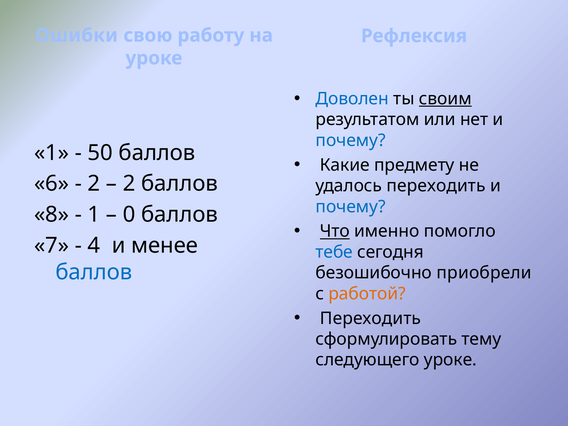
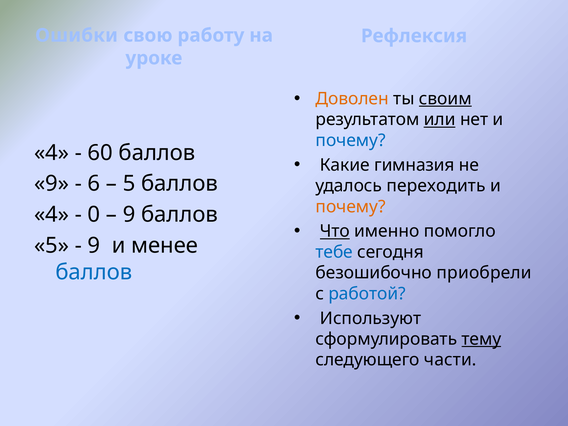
Доволен colour: blue -> orange
или underline: none -> present
1 at (52, 153): 1 -> 4
50: 50 -> 60
предмету: предмету -> гимназия
6 at (52, 184): 6 -> 9
2 at (94, 184): 2 -> 6
2 at (129, 184): 2 -> 5
почему at (351, 207) colour: blue -> orange
8 at (52, 215): 8 -> 4
1 at (94, 215): 1 -> 0
0 at (129, 215): 0 -> 9
7 at (52, 246): 7 -> 5
4 at (94, 246): 4 -> 9
работой colour: orange -> blue
Переходить at (371, 318): Переходить -> Используют
тему underline: none -> present
следующего уроке: уроке -> части
